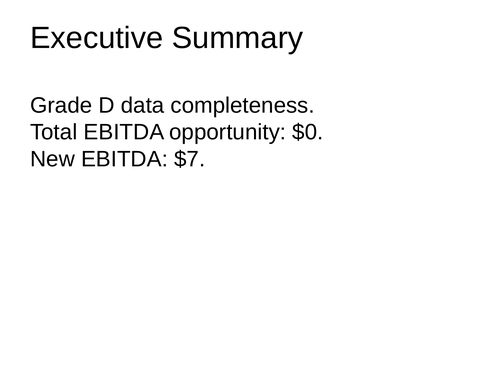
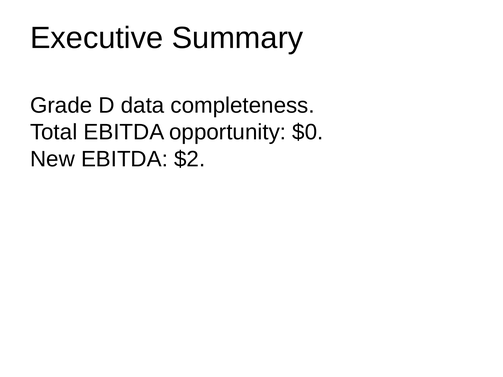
$7: $7 -> $2
